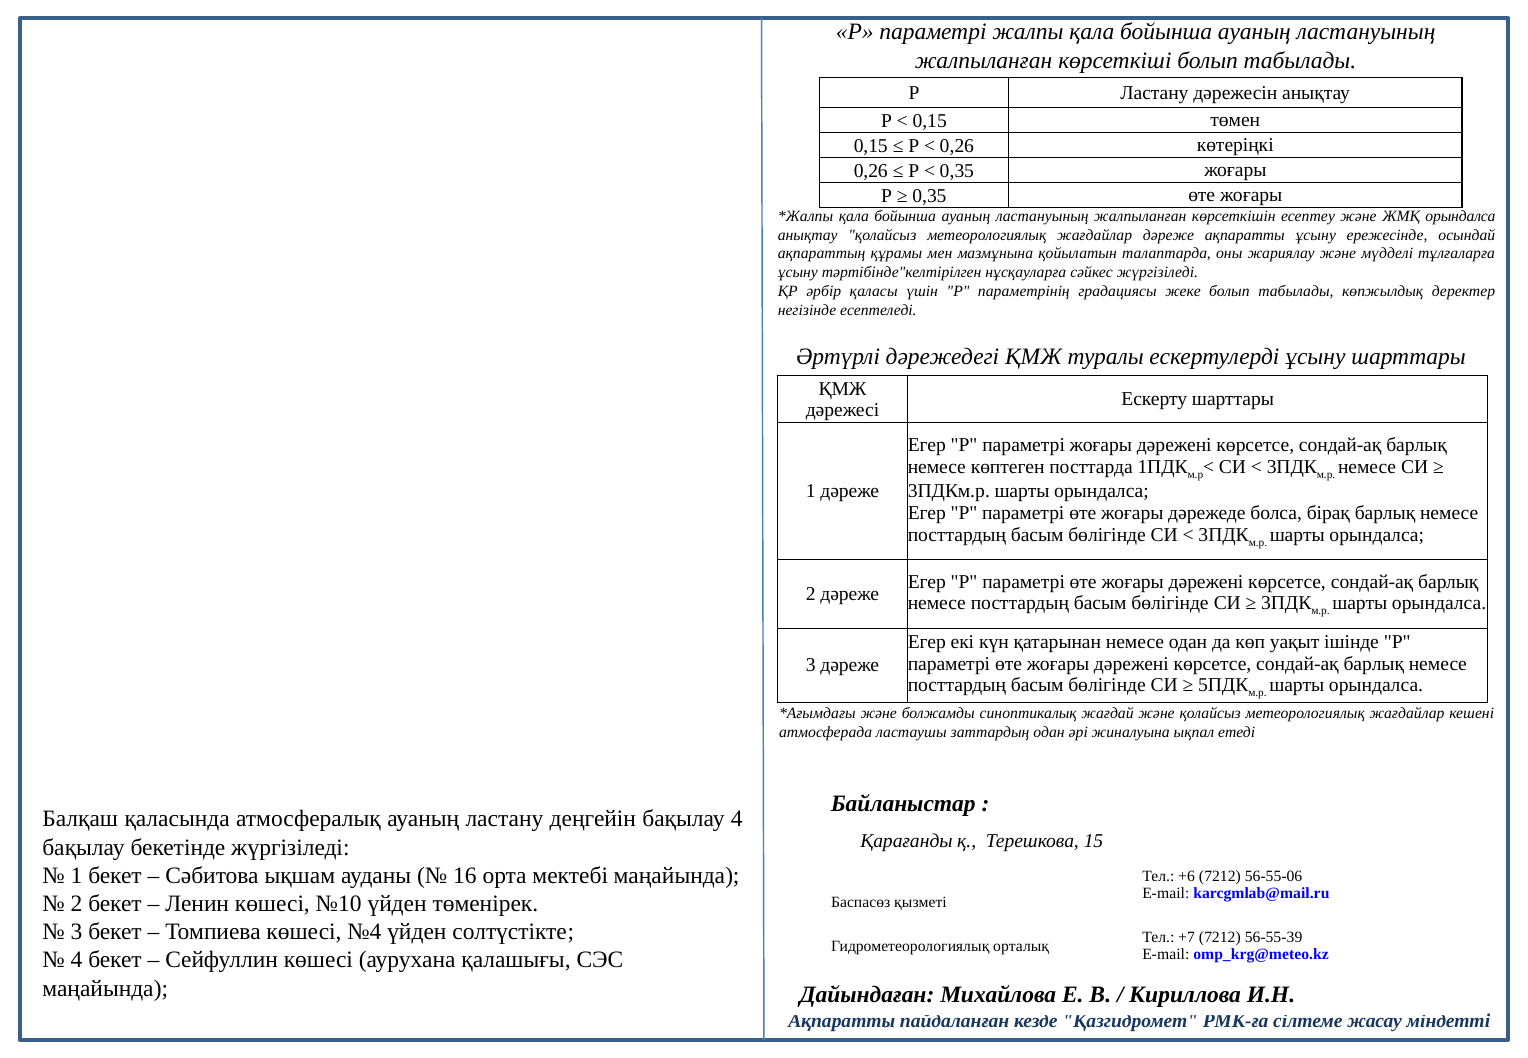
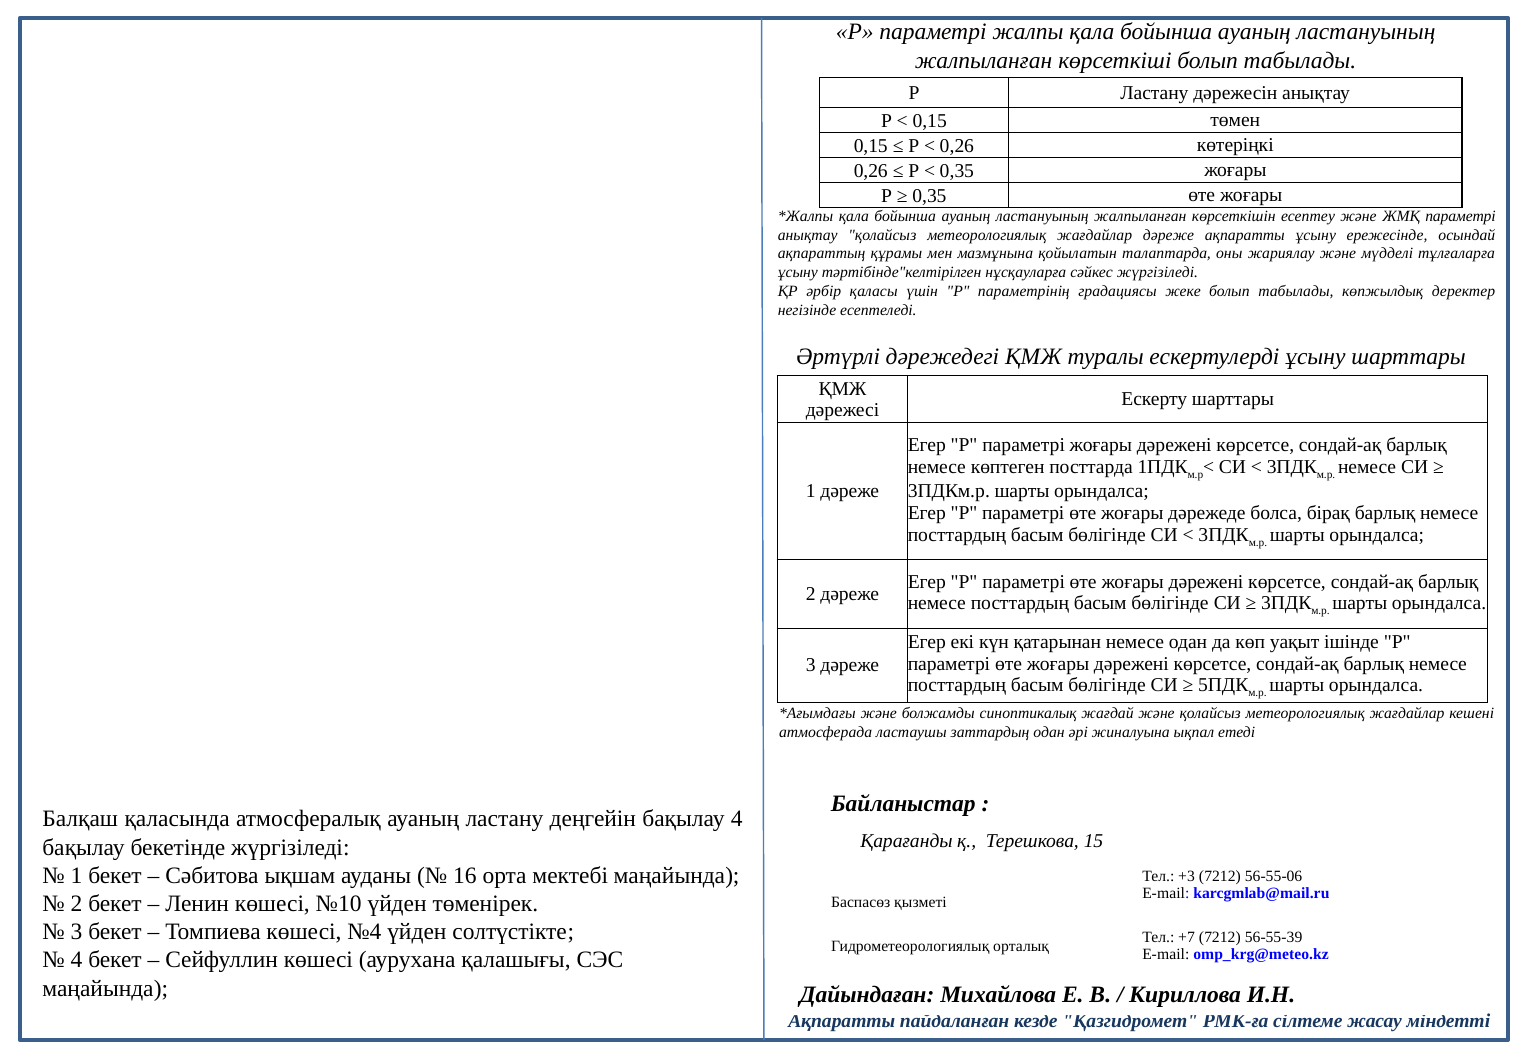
ЖМҚ орындалса: орындалса -> параметрі
+6: +6 -> +3
